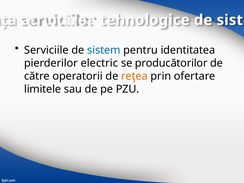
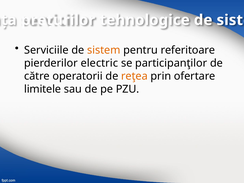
atribuirea: atribuirea -> preţurilor
sistem at (104, 50) colour: blue -> orange
identitatea: identitatea -> referitoare
producătorilor: producătorilor -> participanţilor
